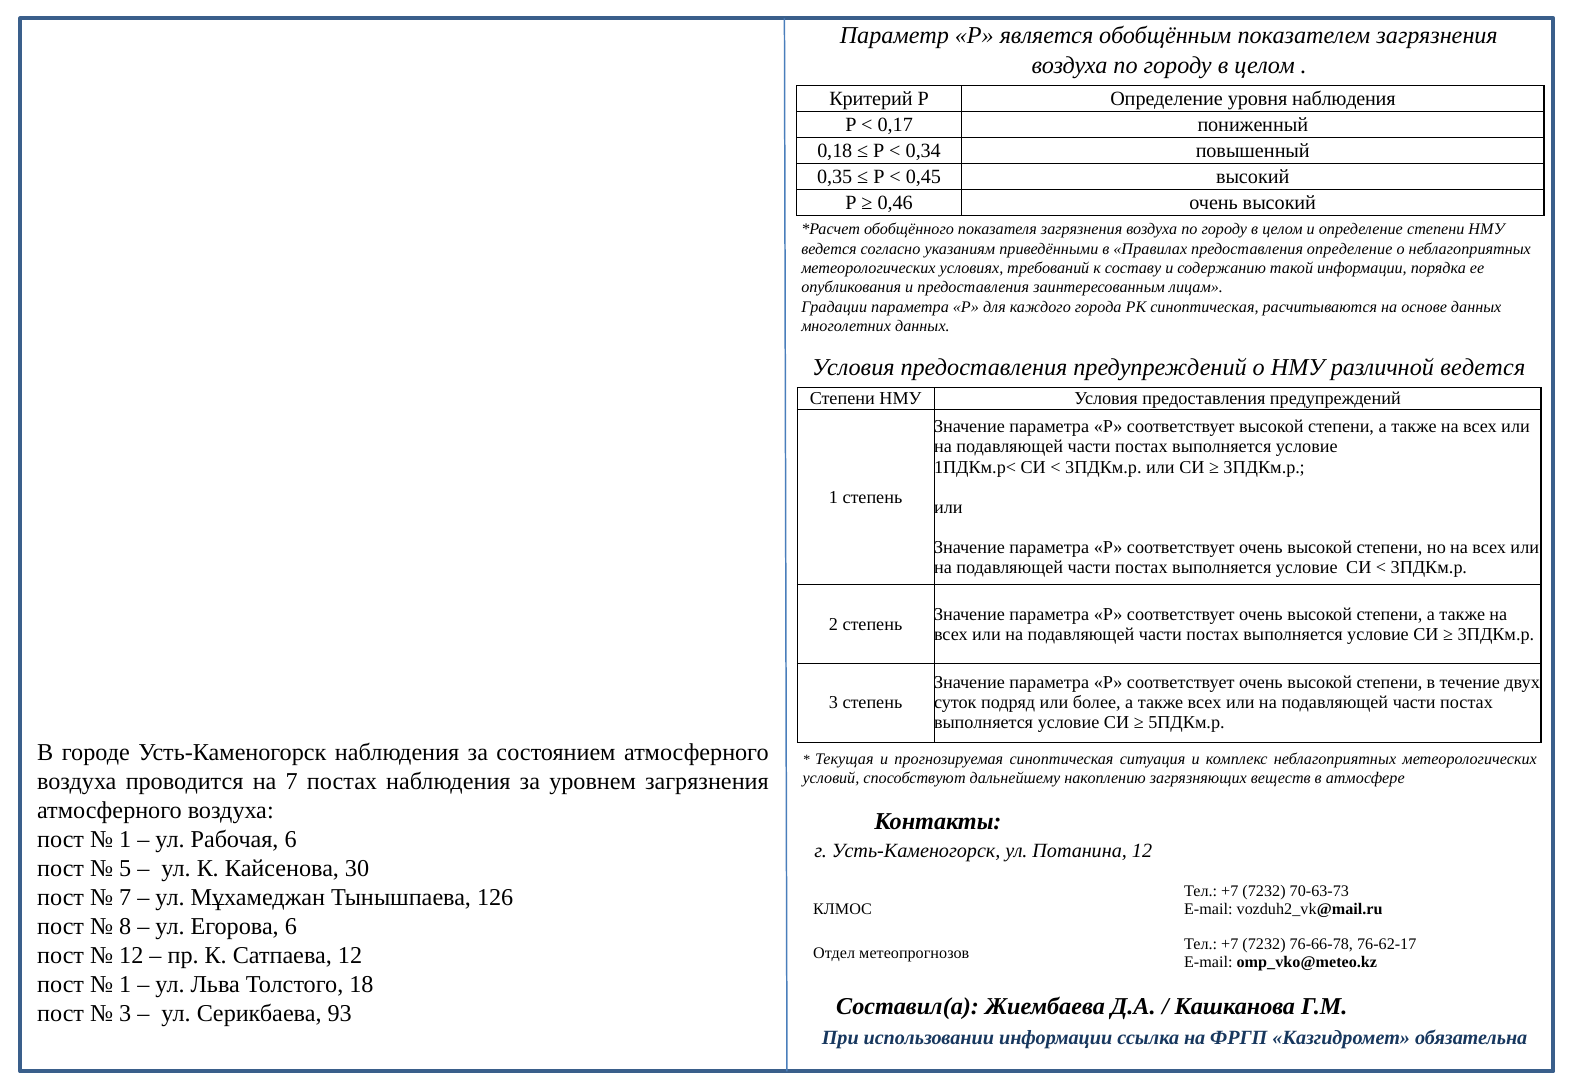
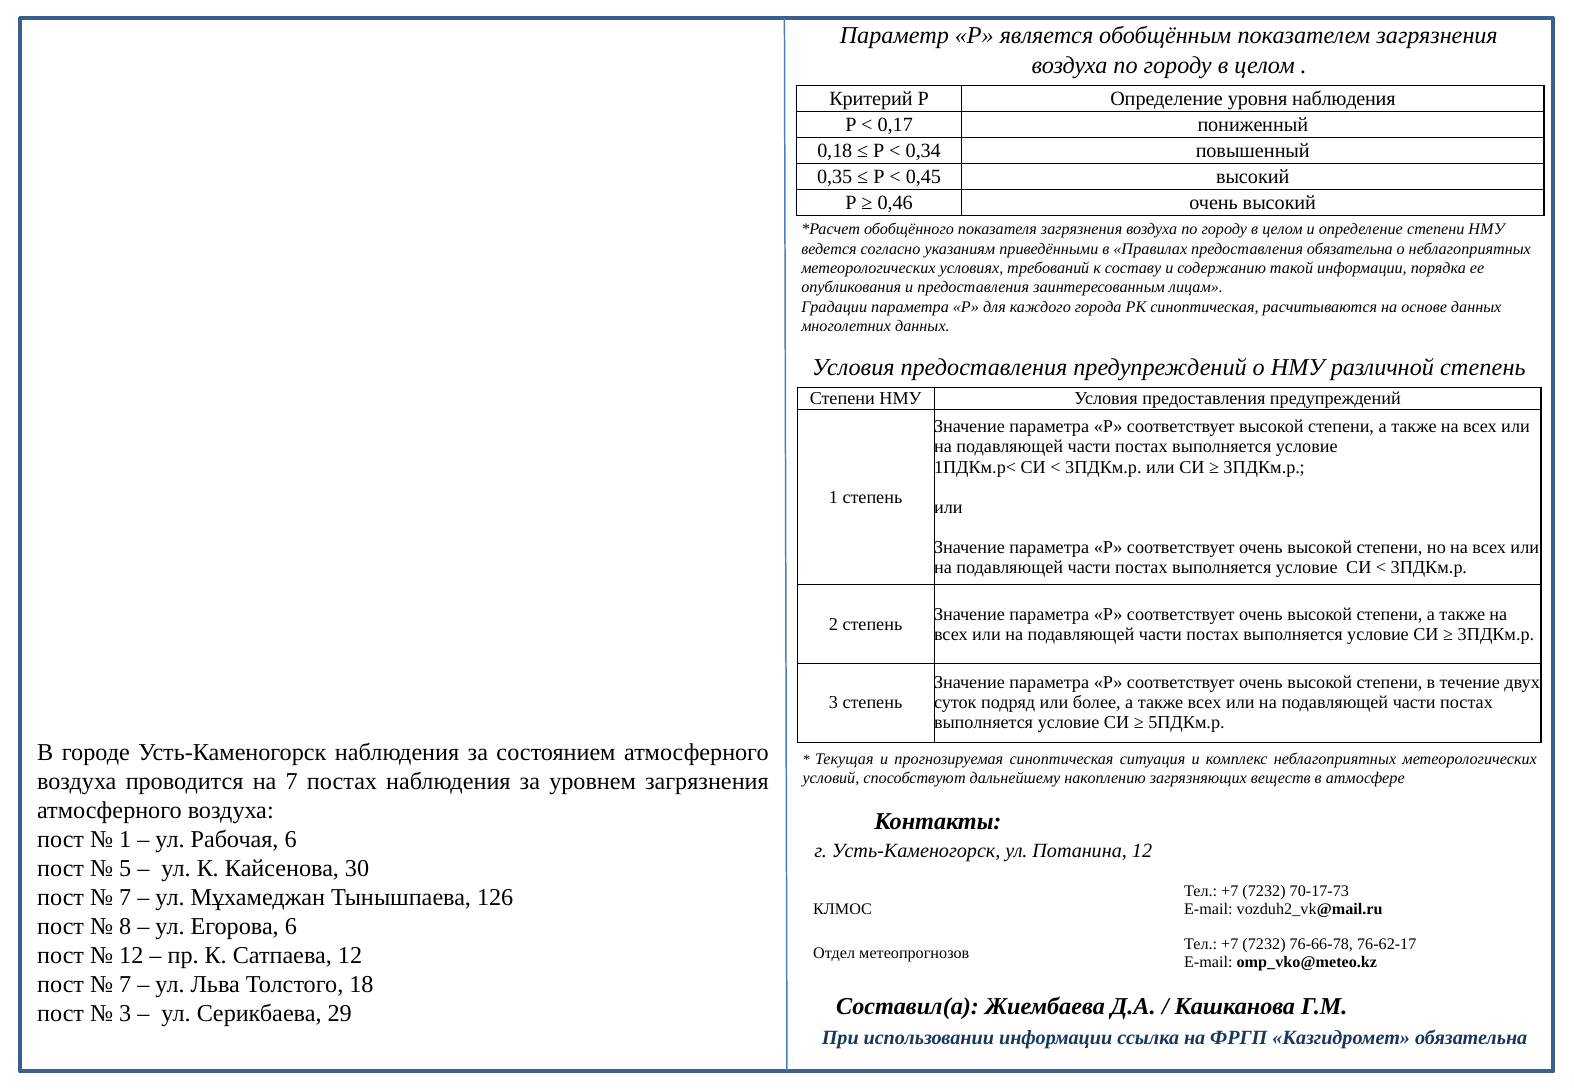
предоставления определение: определение -> обязательна
различной ведется: ведется -> степень
70-63-73: 70-63-73 -> 70-17-73
1 at (125, 985): 1 -> 7
93: 93 -> 29
